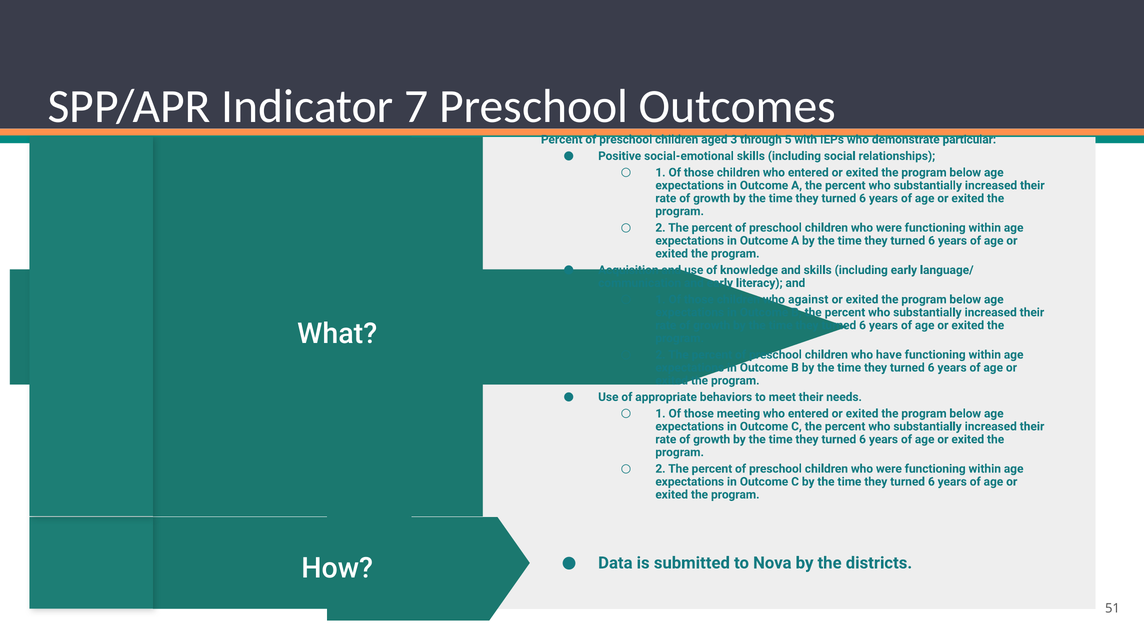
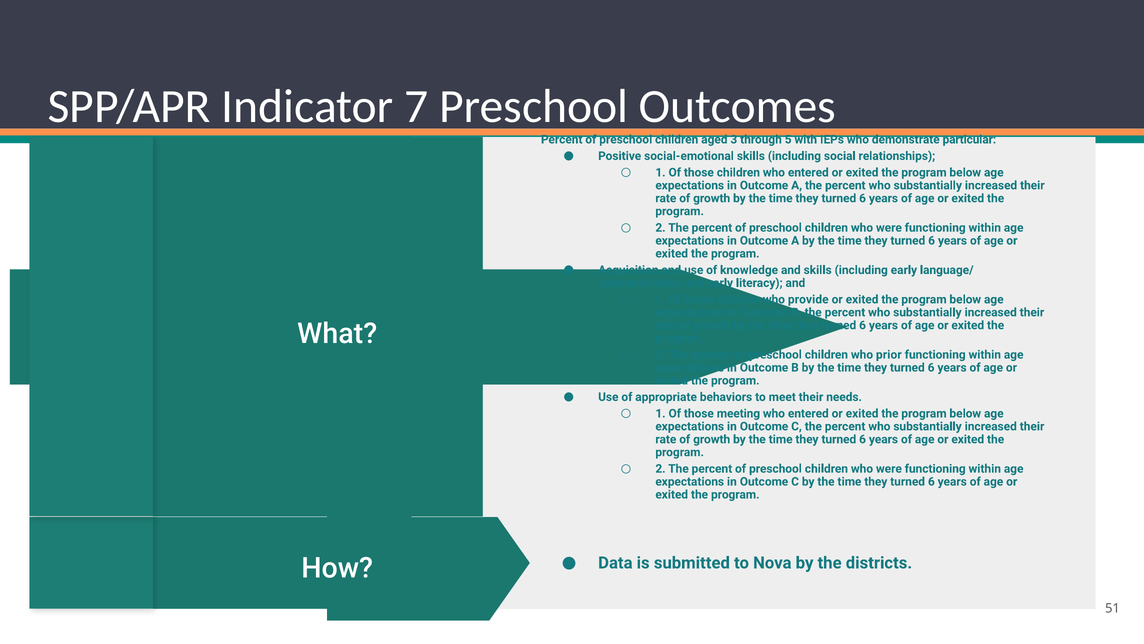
against: against -> provide
have: have -> prior
